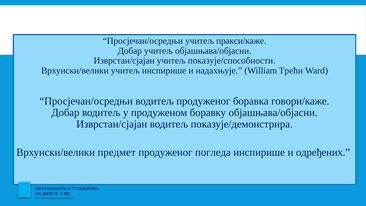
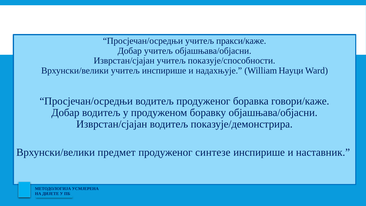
Трећи: Трећи -> Науци
погледа: погледа -> синтезе
одређених: одређених -> наставник
